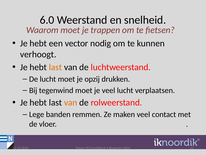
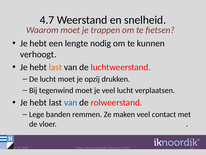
6.0: 6.0 -> 4.7
vector: vector -> lengte
van at (71, 102) colour: orange -> blue
